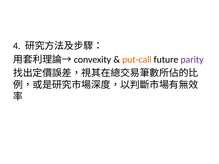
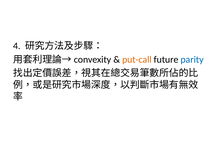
parity colour: purple -> blue
